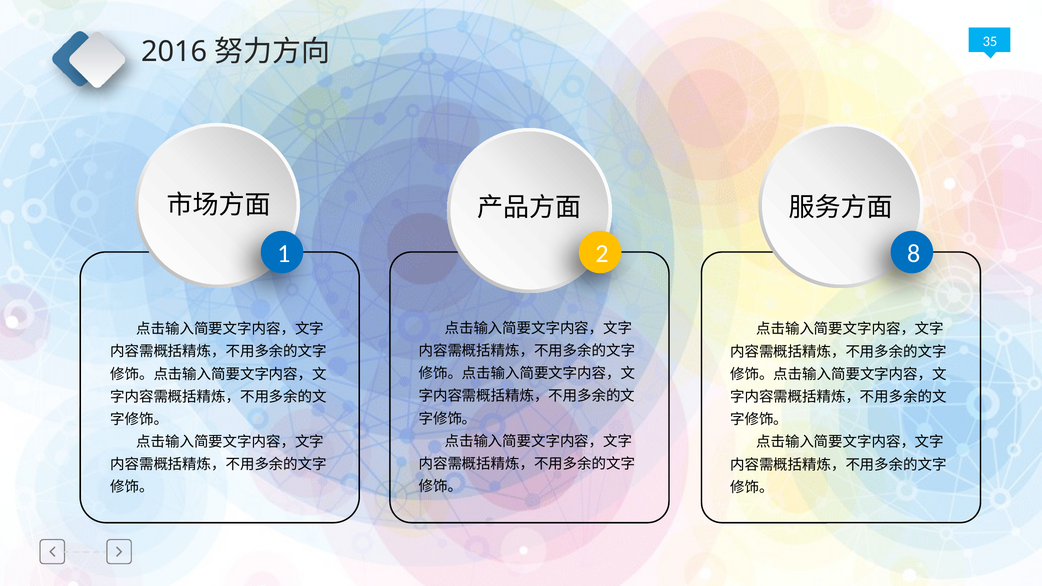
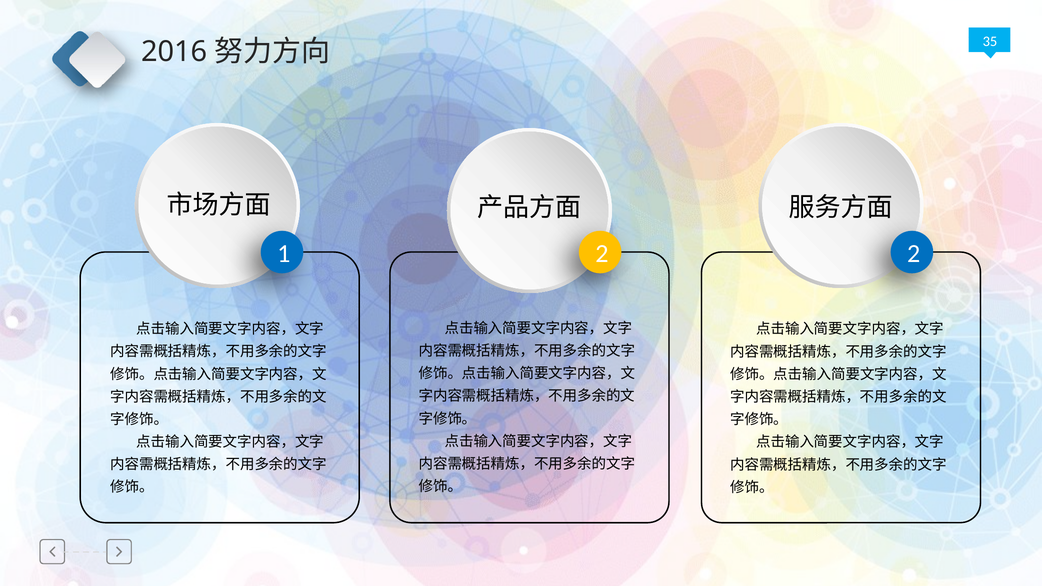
2 8: 8 -> 2
